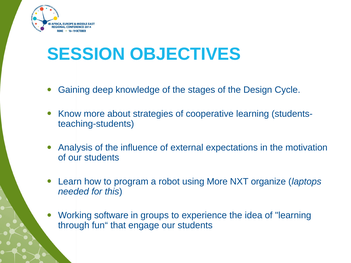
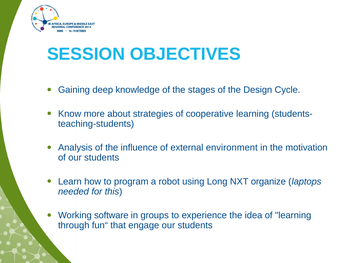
expectations: expectations -> environment
using More: More -> Long
